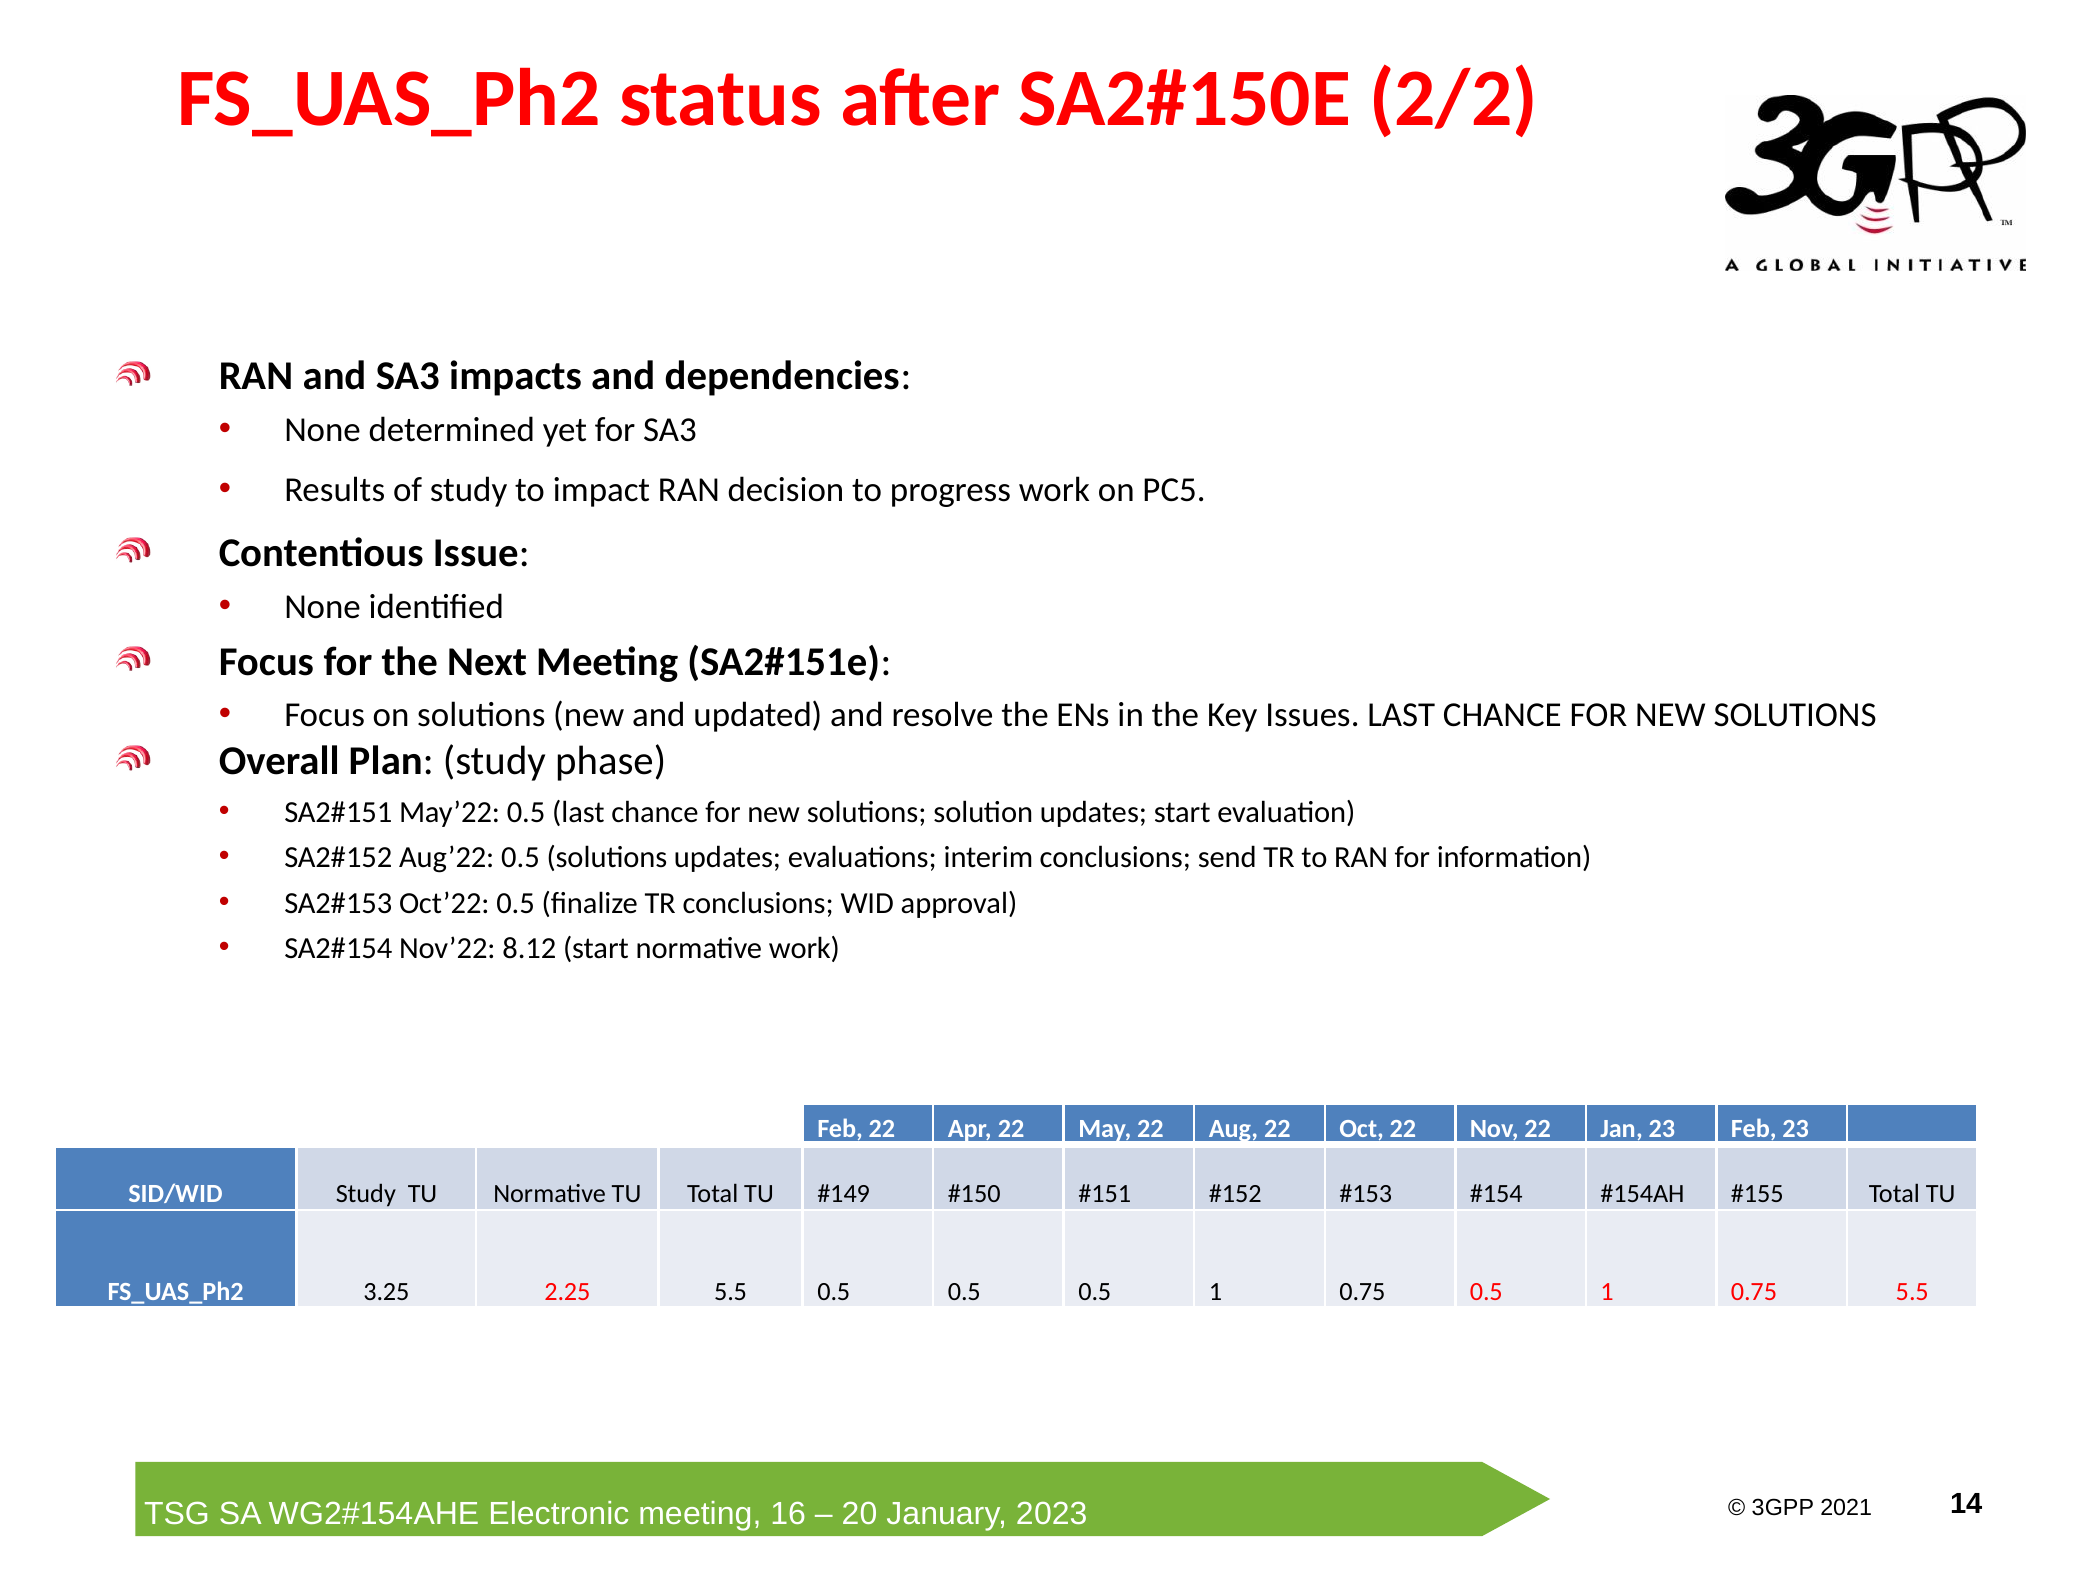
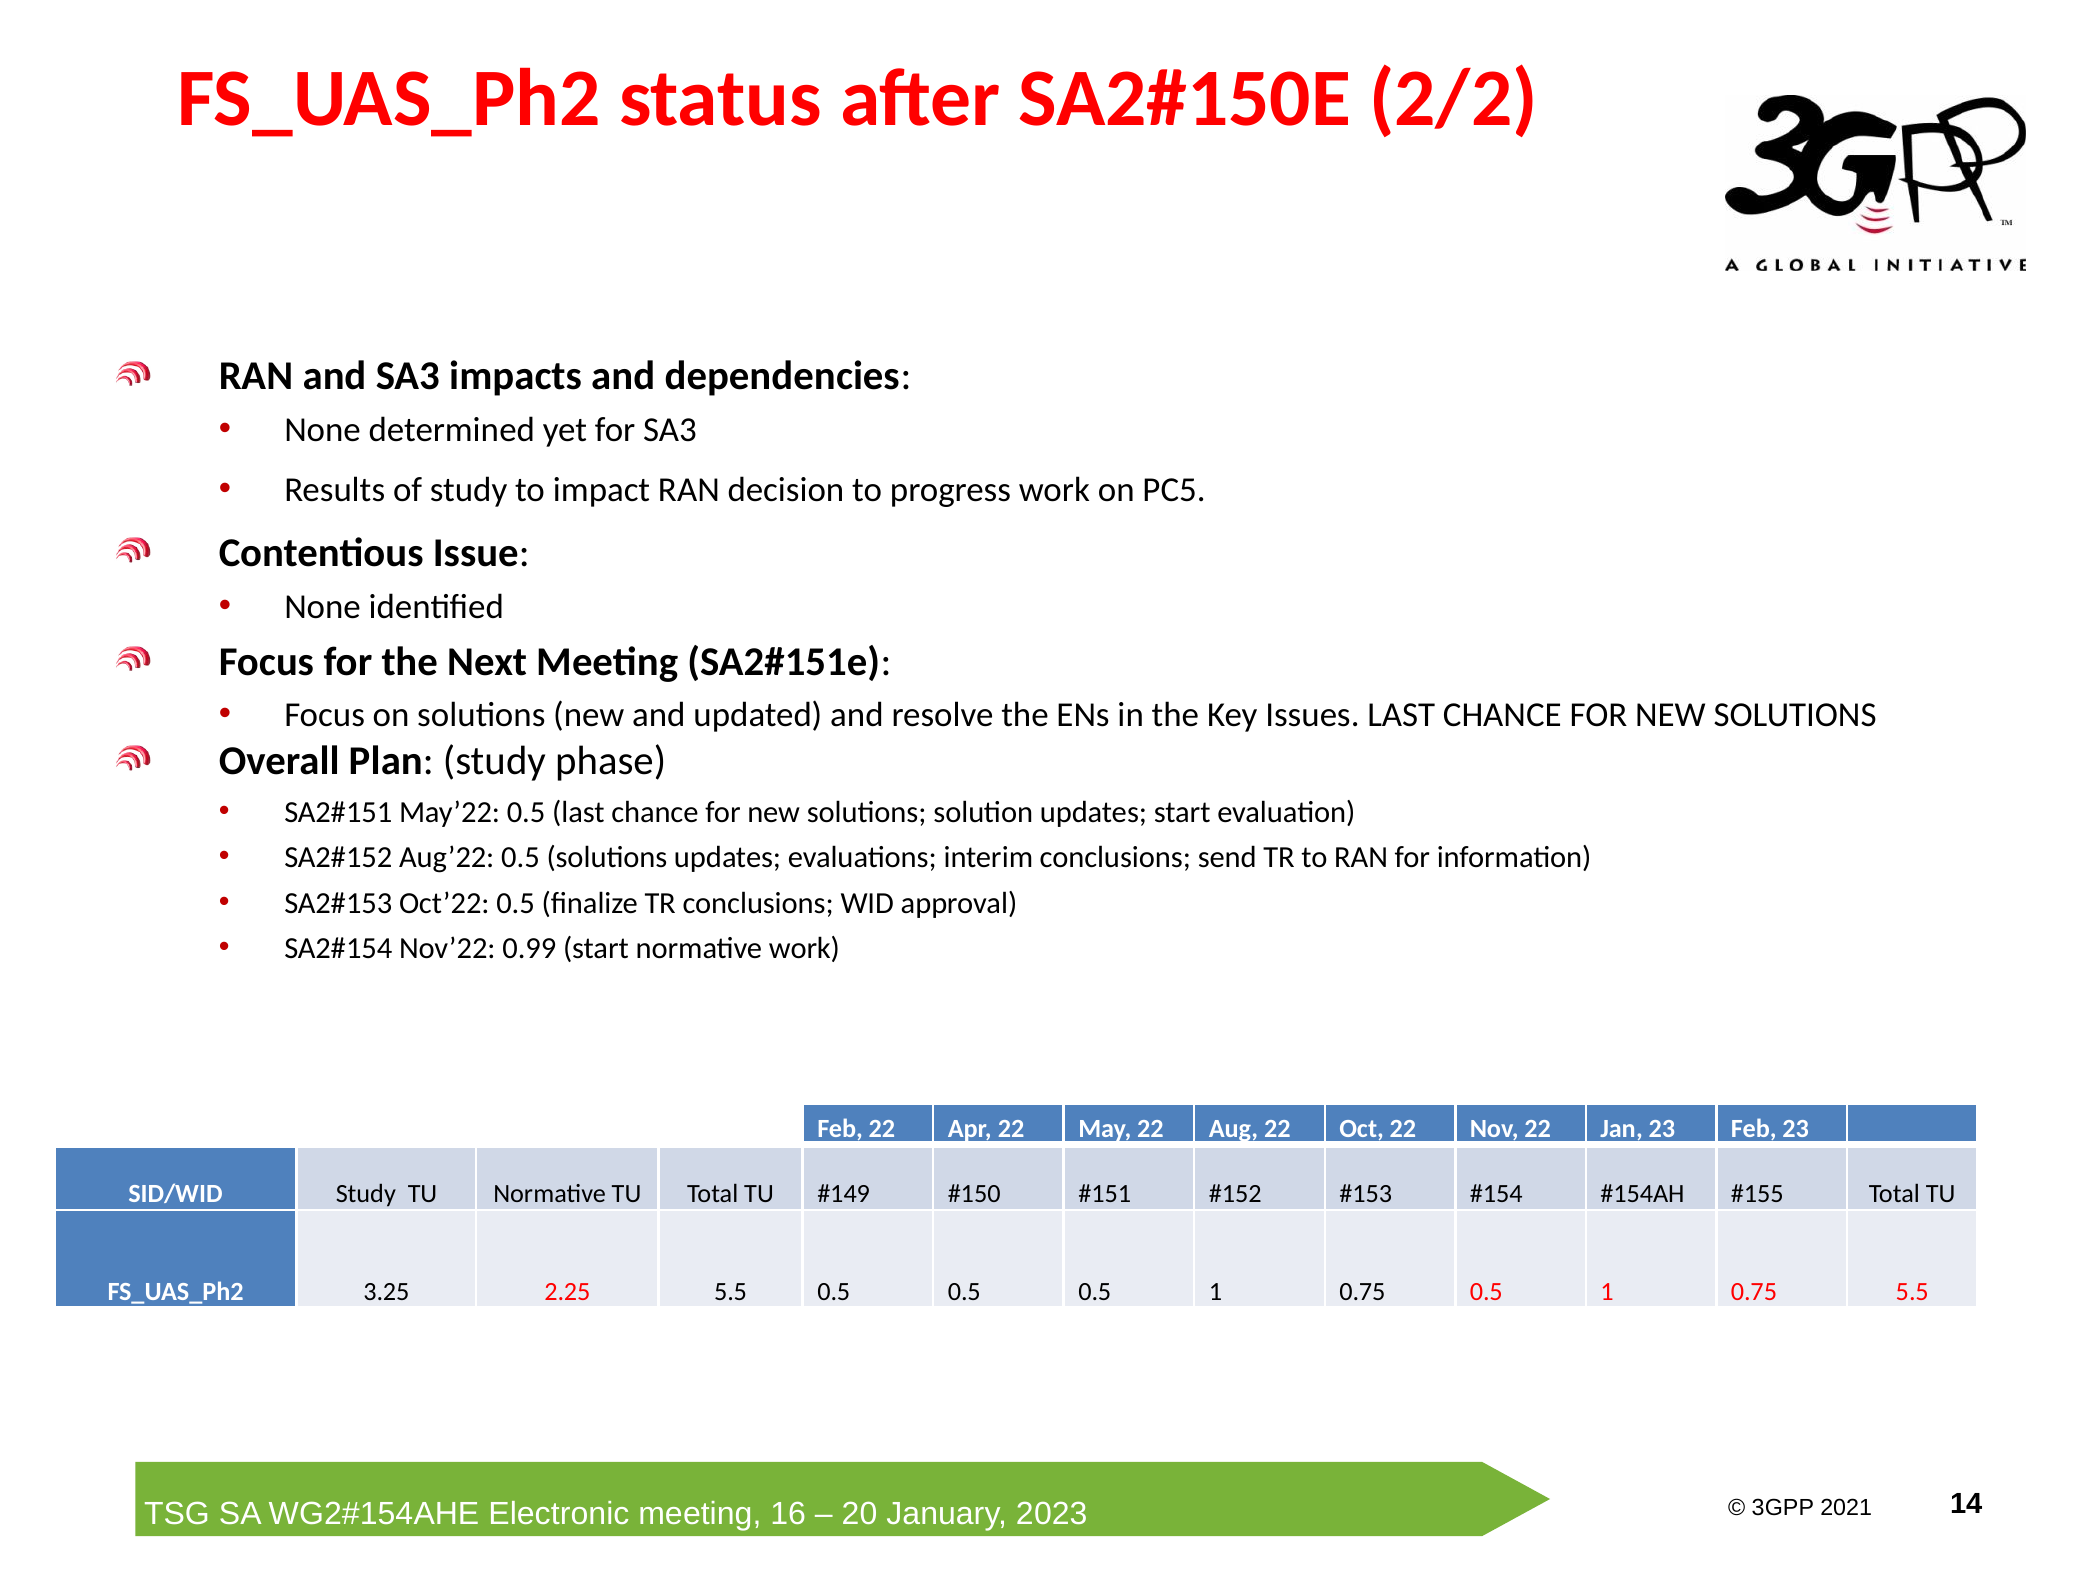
8.12: 8.12 -> 0.99
